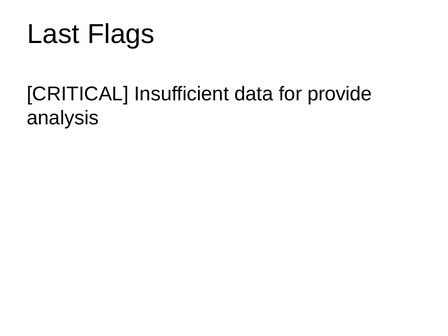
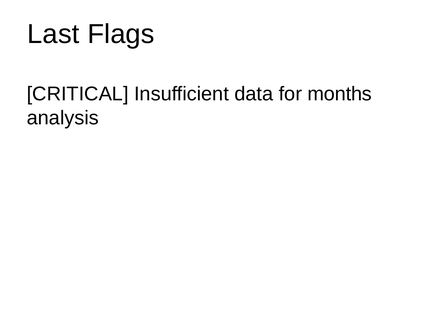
provide: provide -> months
